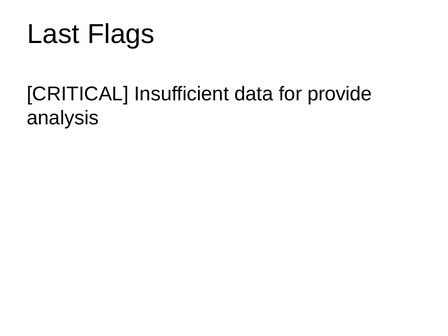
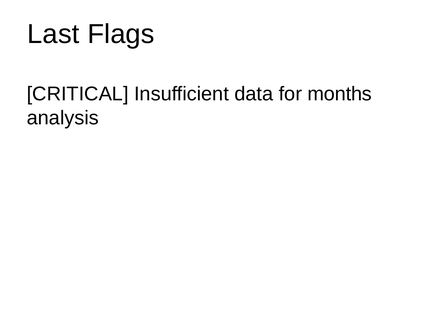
provide: provide -> months
